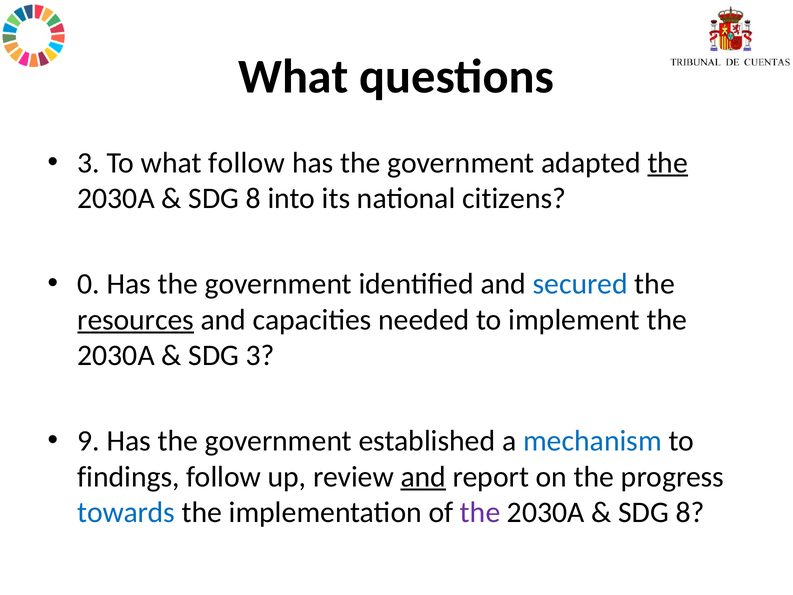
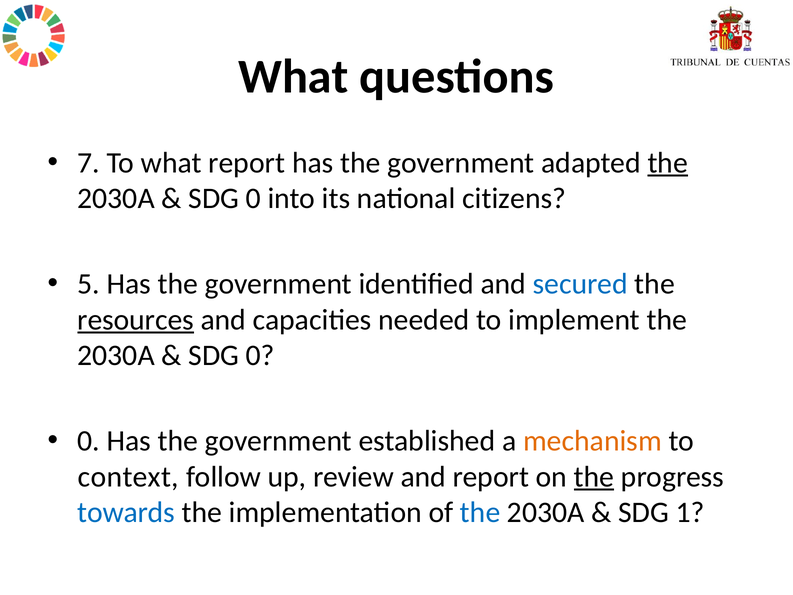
3 at (89, 163): 3 -> 7
what follow: follow -> report
8 at (253, 198): 8 -> 0
0: 0 -> 5
3 at (260, 355): 3 -> 0
9 at (89, 441): 9 -> 0
mechanism colour: blue -> orange
findings: findings -> context
and at (423, 477) underline: present -> none
the at (594, 477) underline: none -> present
the at (480, 512) colour: purple -> blue
8 at (690, 512): 8 -> 1
